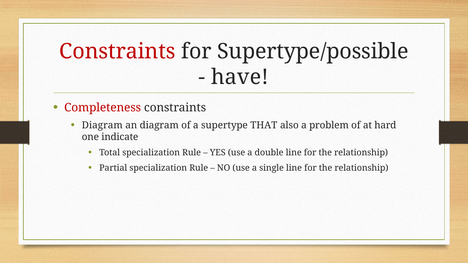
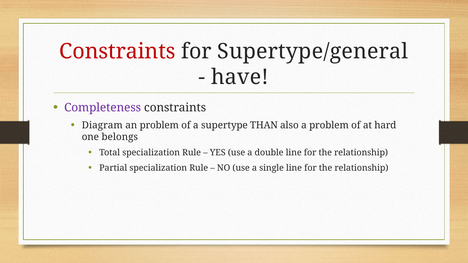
Supertype/possible: Supertype/possible -> Supertype/general
Completeness colour: red -> purple
an diagram: diagram -> problem
THAT: THAT -> THAN
indicate: indicate -> belongs
